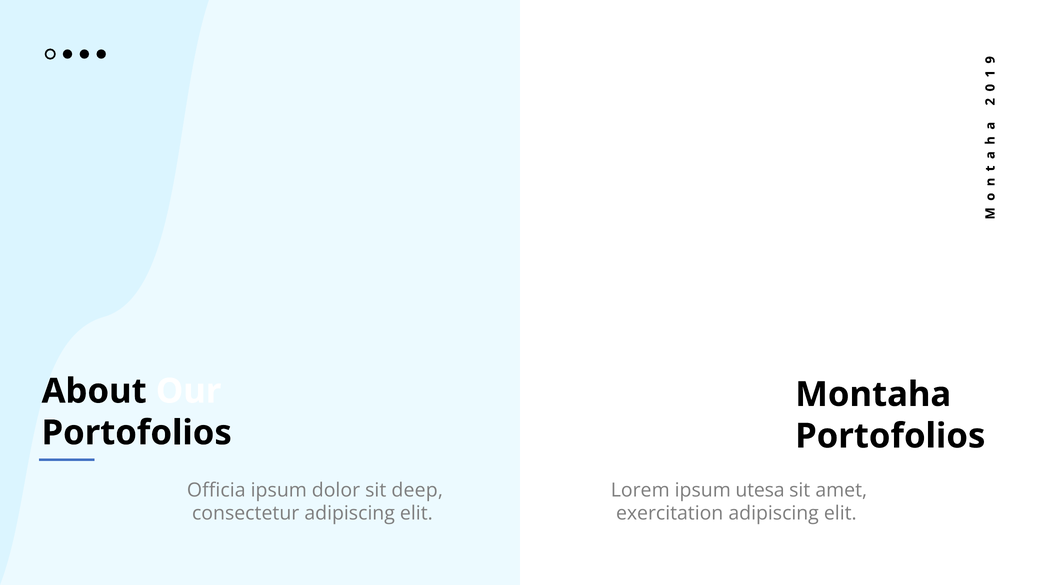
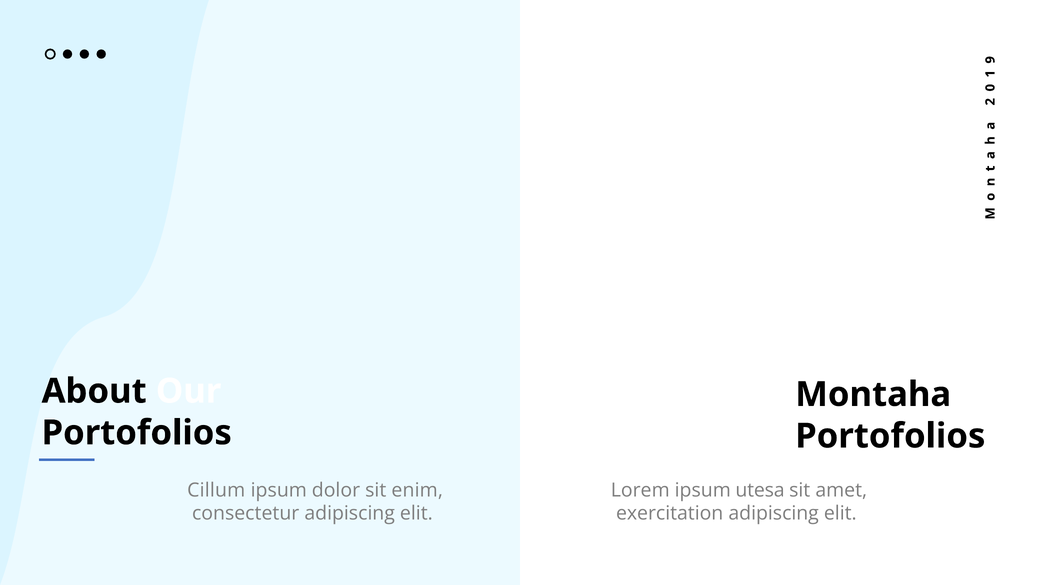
Officia: Officia -> Cillum
deep: deep -> enim
